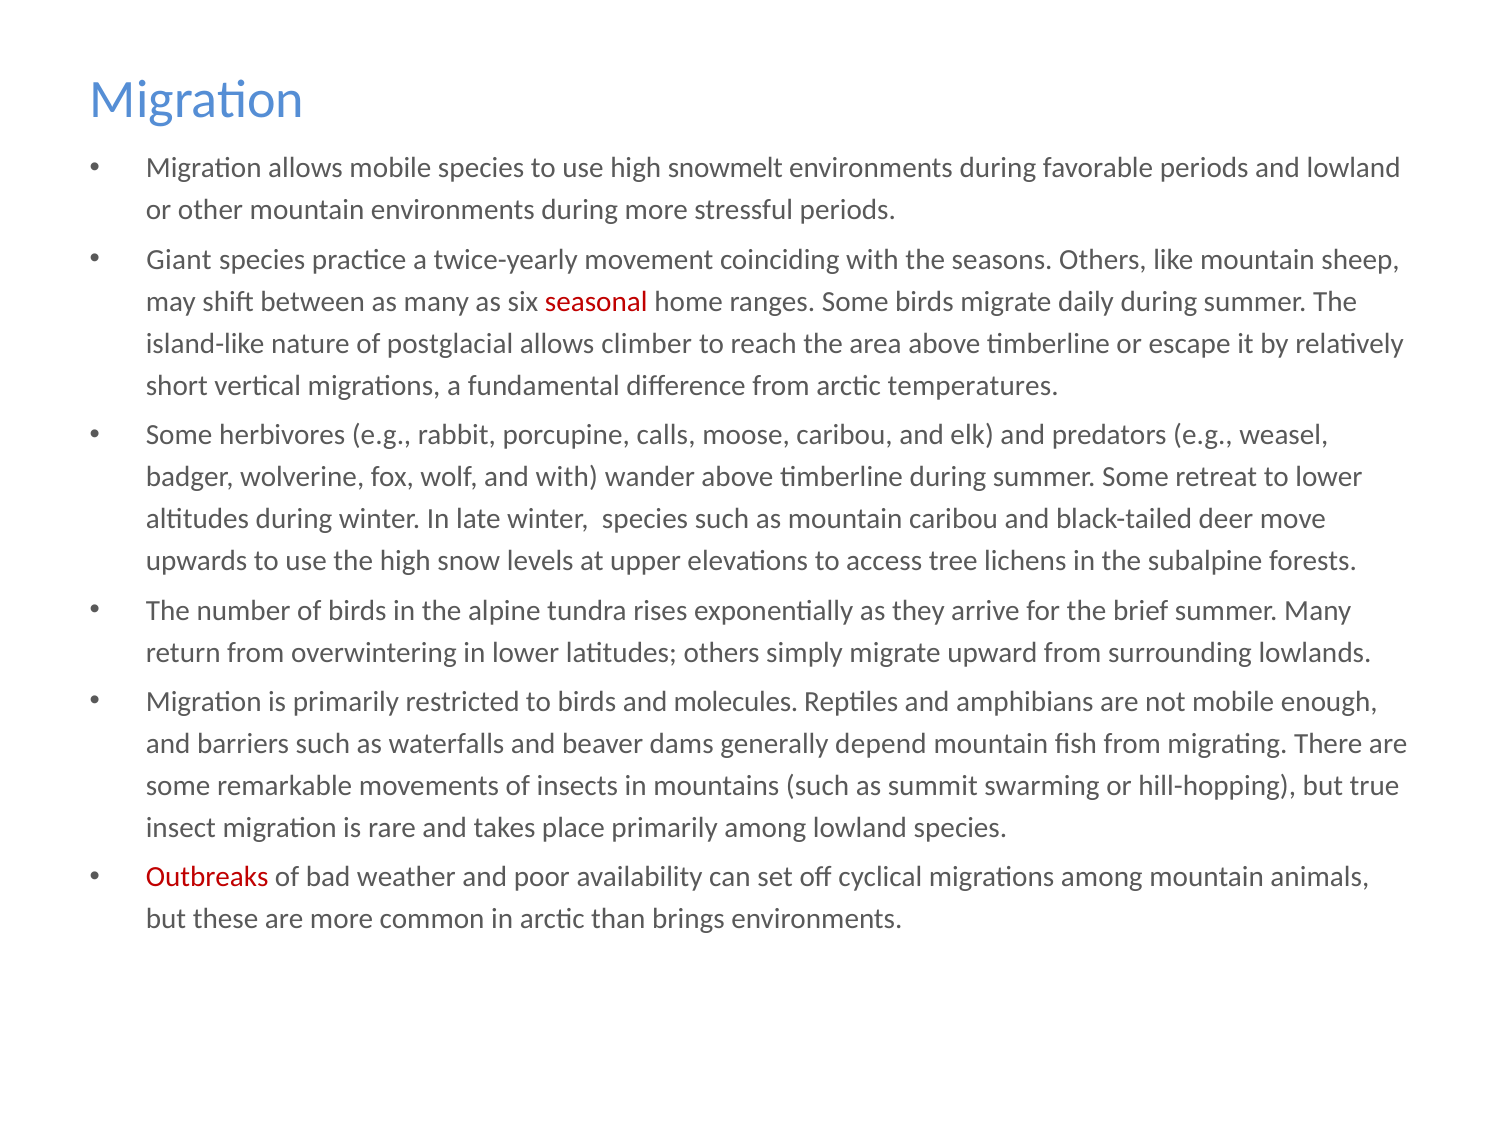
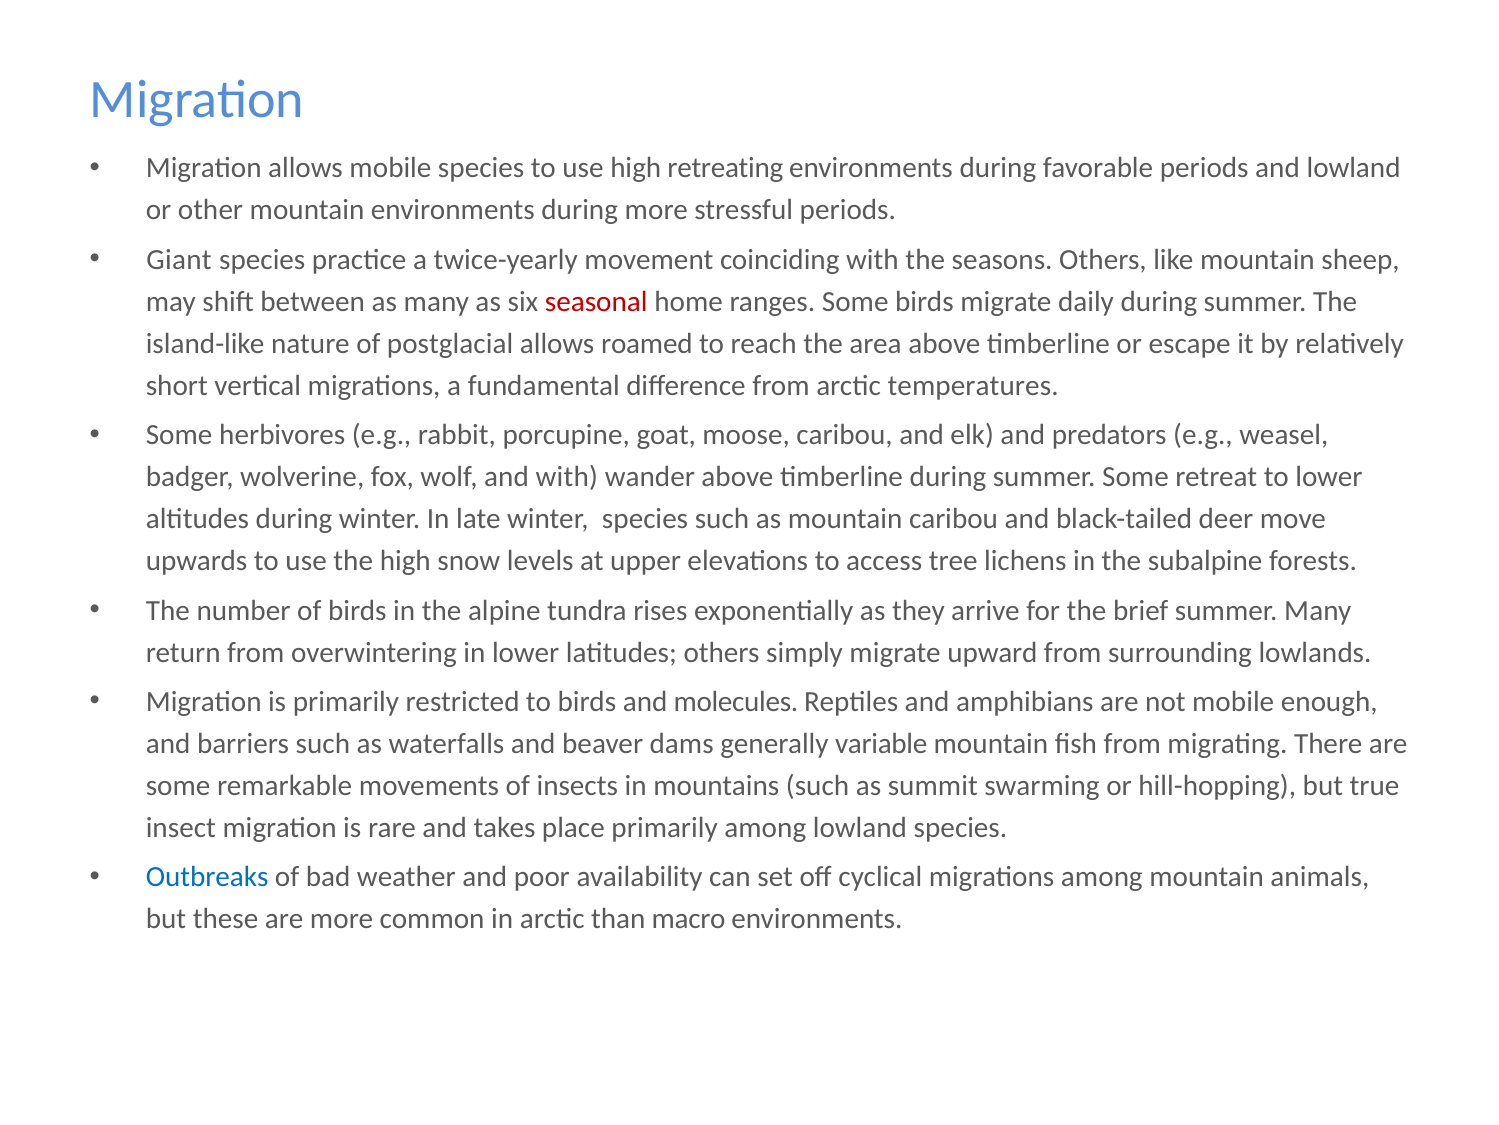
snowmelt: snowmelt -> retreating
climber: climber -> roamed
calls: calls -> goat
depend: depend -> variable
Outbreaks colour: red -> blue
brings: brings -> macro
